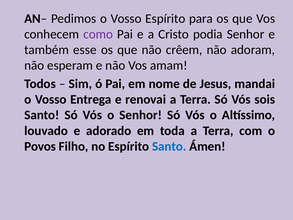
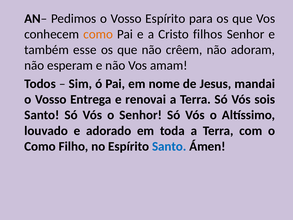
como at (98, 34) colour: purple -> orange
podia: podia -> filhos
Povos at (40, 146): Povos -> Como
